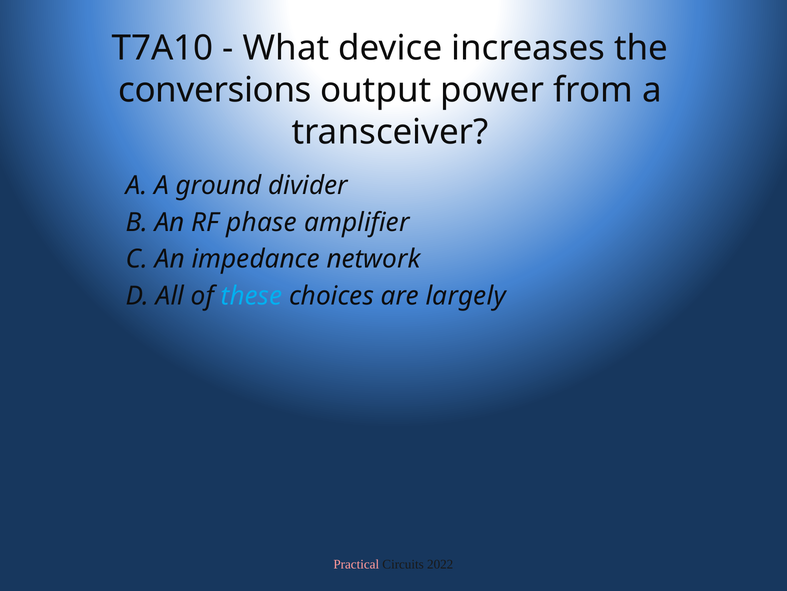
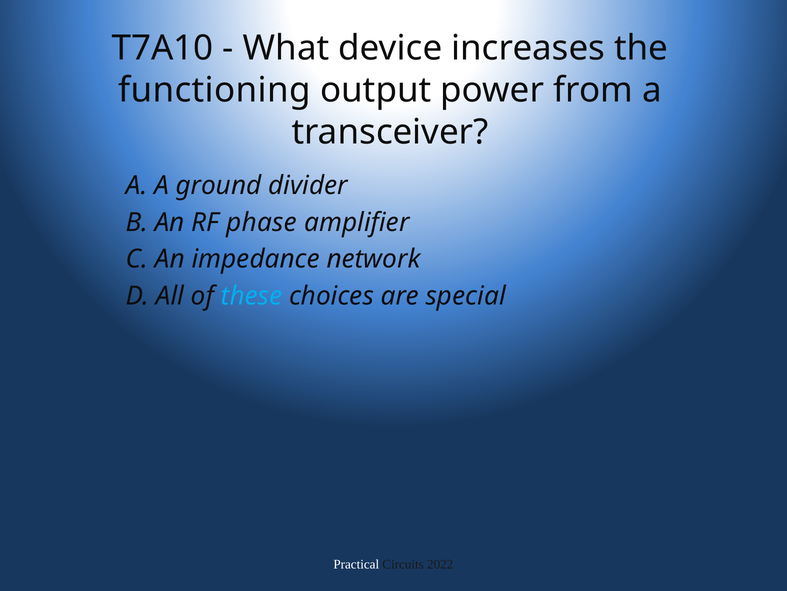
conversions: conversions -> functioning
largely: largely -> special
Practical colour: pink -> white
